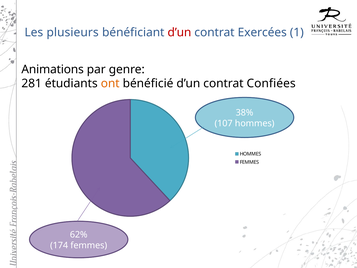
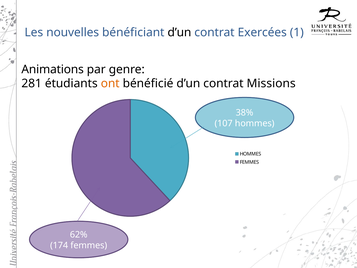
plusieurs: plusieurs -> nouvelles
d’un at (179, 32) colour: red -> black
Confiées: Confiées -> Missions
